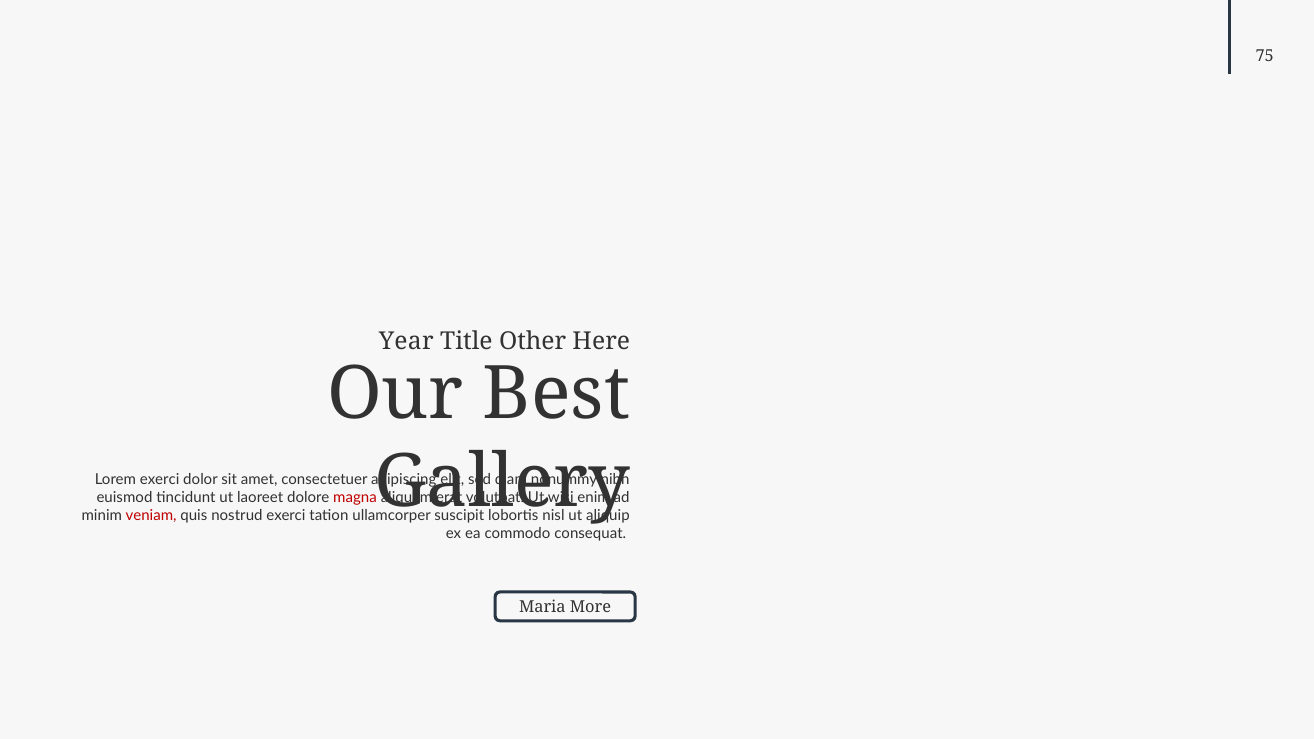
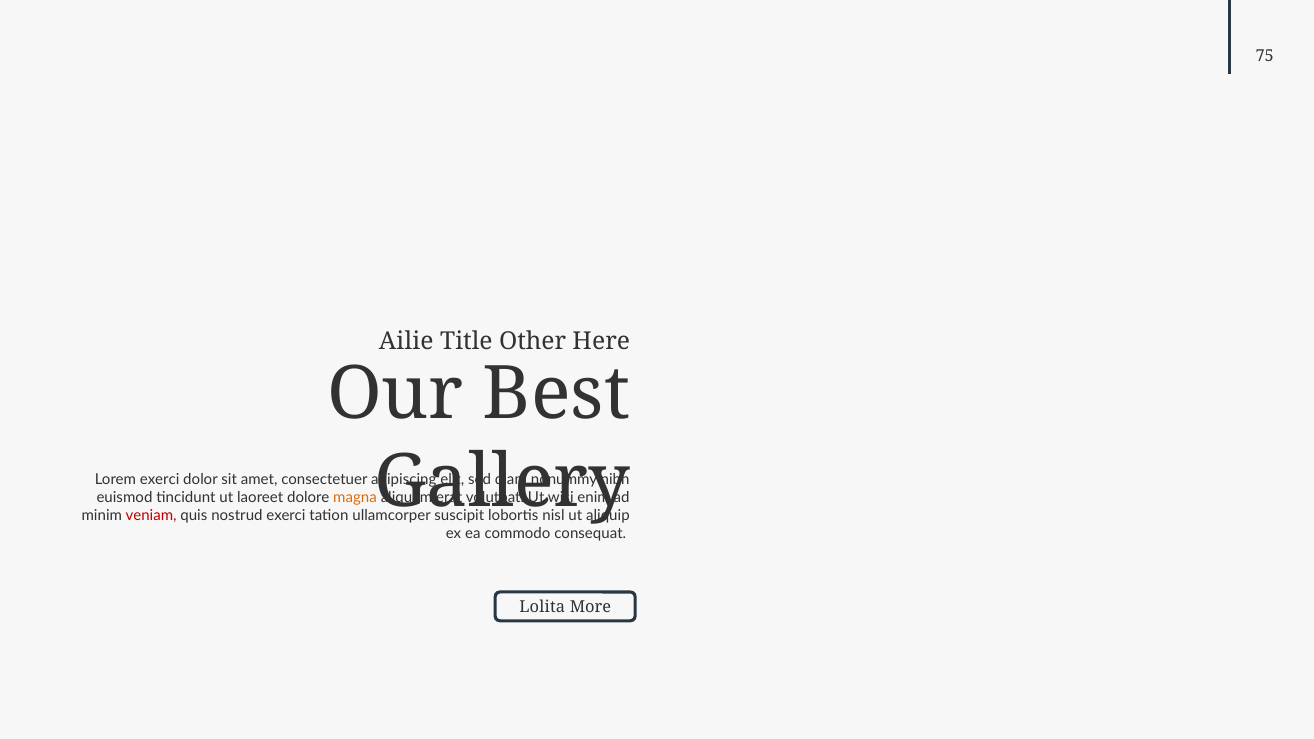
Year: Year -> Ailie
magna colour: red -> orange
Maria: Maria -> Lolita
